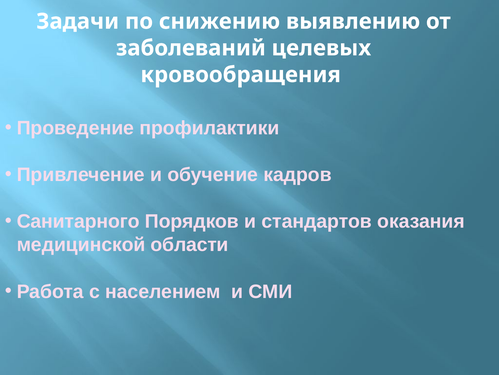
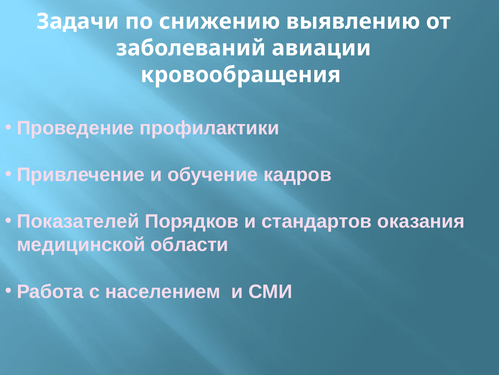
целевых: целевых -> авиации
Санитарного: Санитарного -> Показателей
